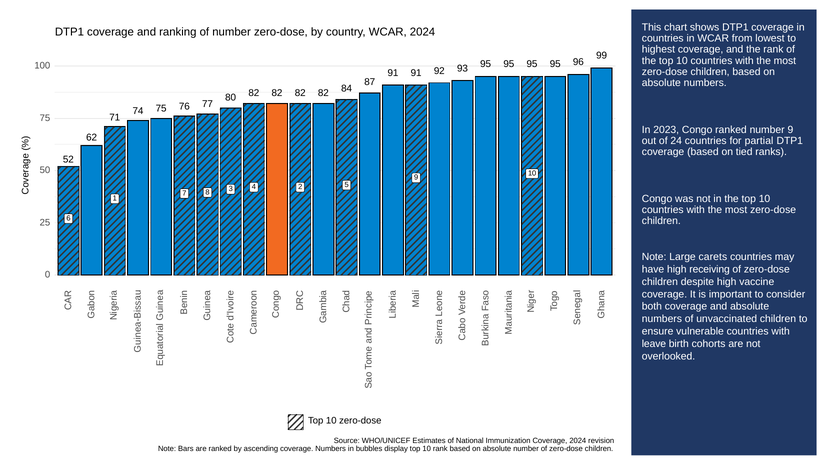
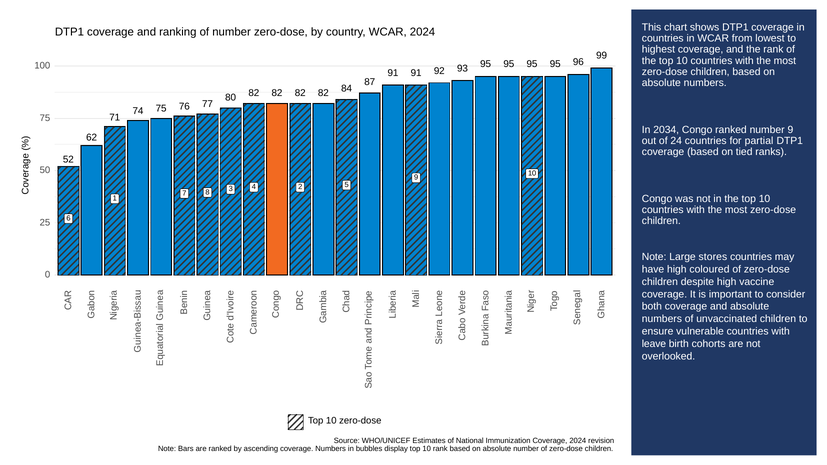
2023: 2023 -> 2034
carets: carets -> stores
receiving: receiving -> coloured
